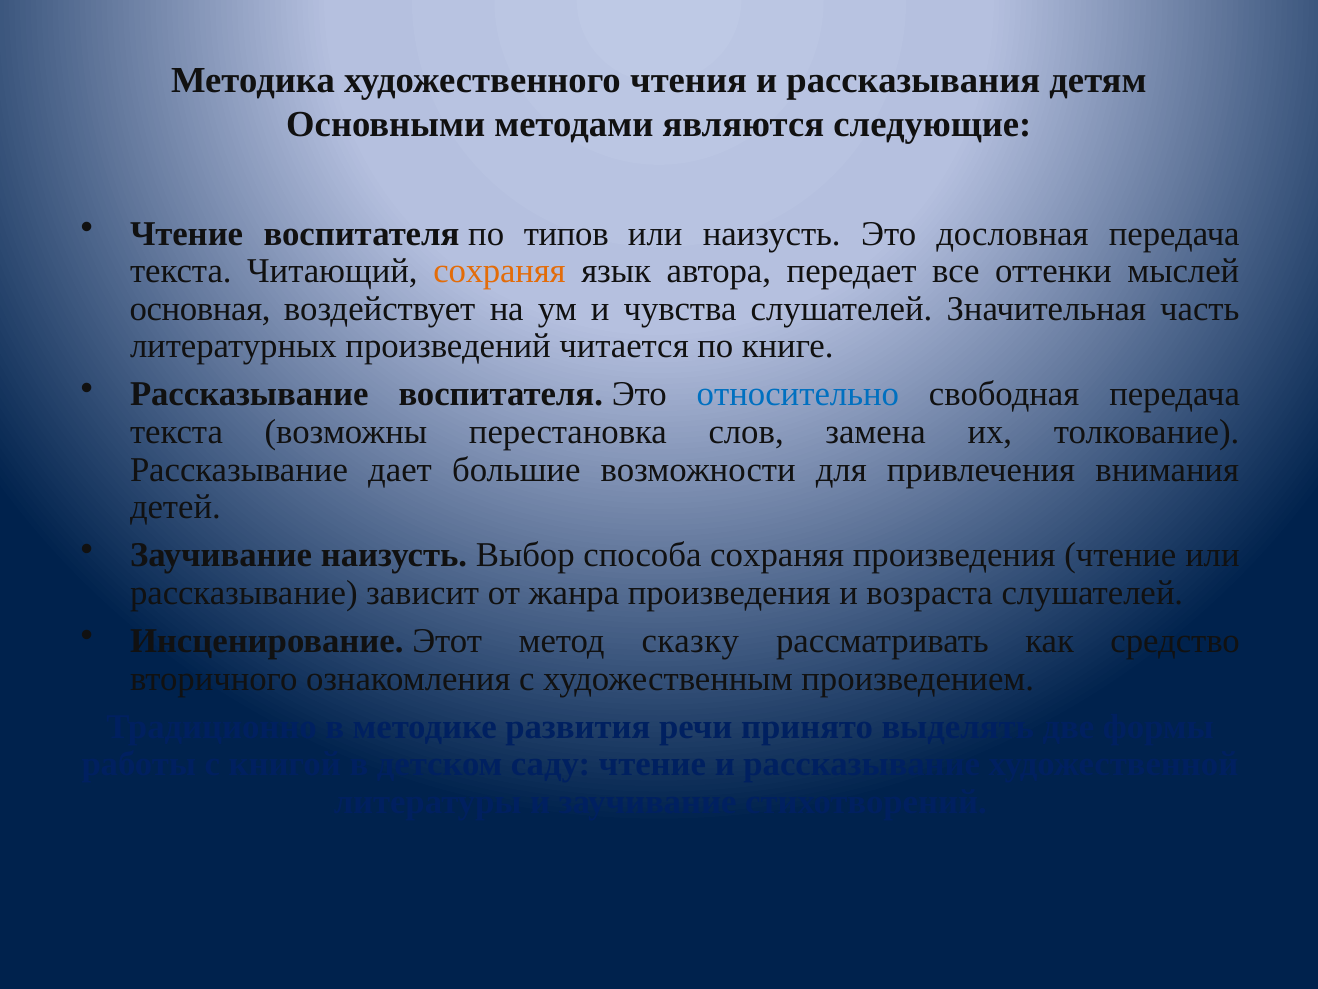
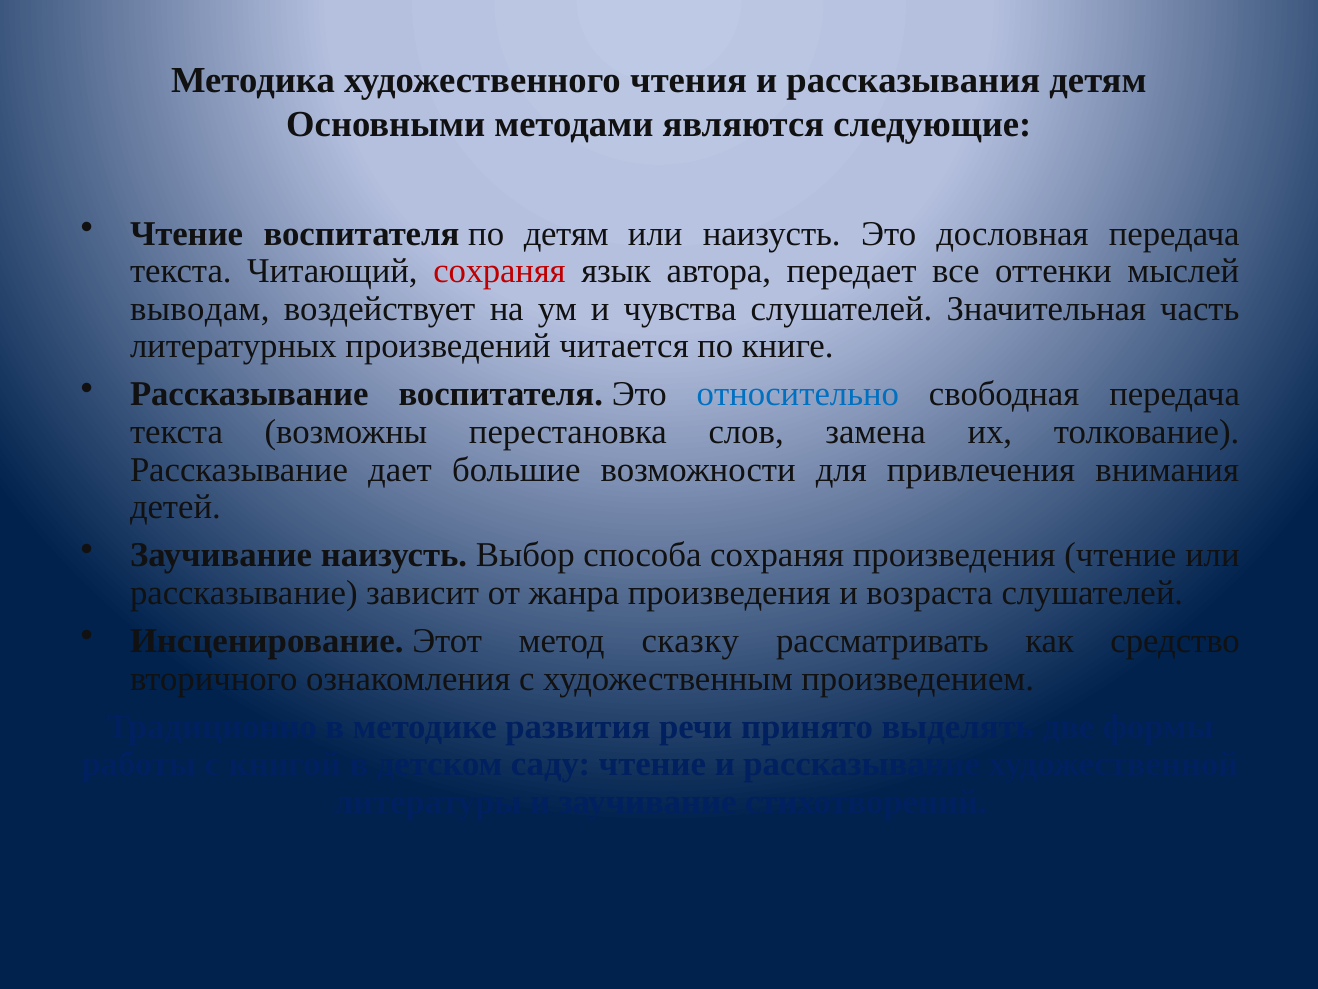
по типов: типов -> детям
сохраняя at (499, 271) colour: orange -> red
основная: основная -> выводам
